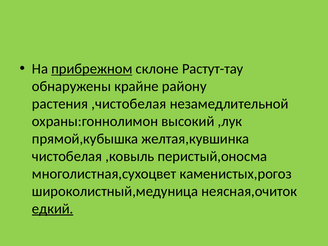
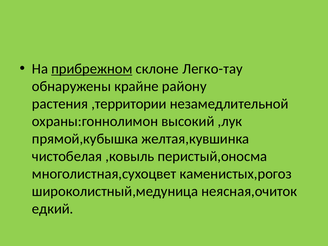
Растут-тау: Растут-тау -> Легко-тау
,чистобелая: ,чистобелая -> ,территории
едкий underline: present -> none
